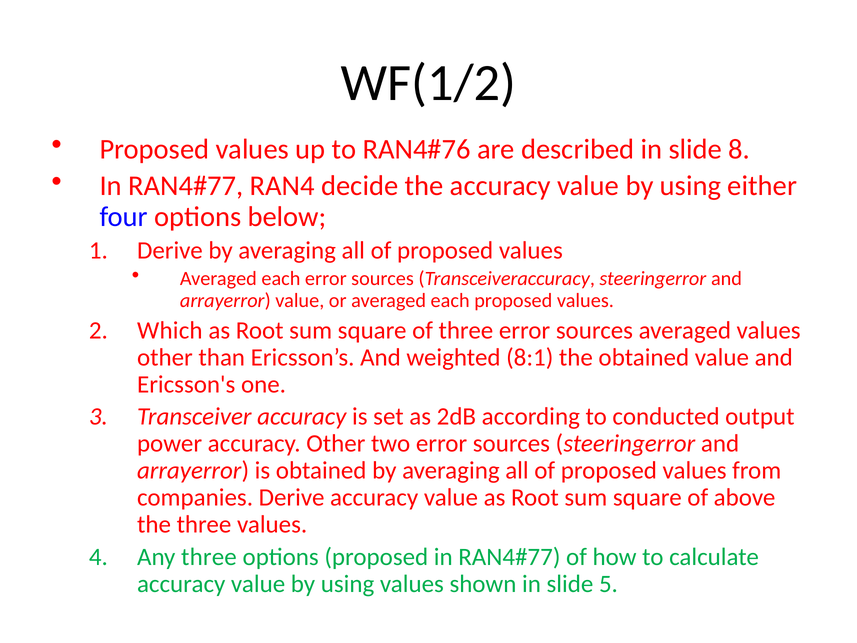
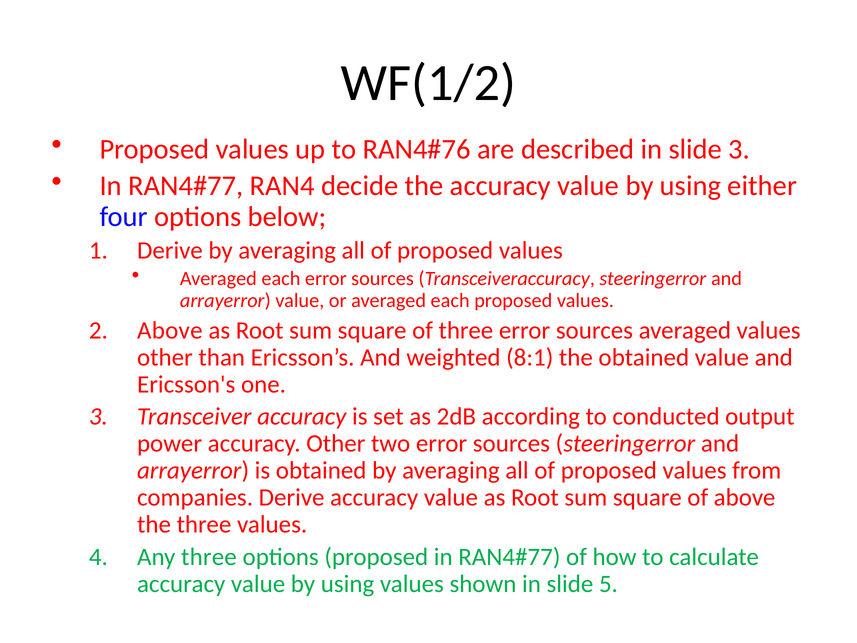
slide 8: 8 -> 3
Which at (170, 330): Which -> Above
